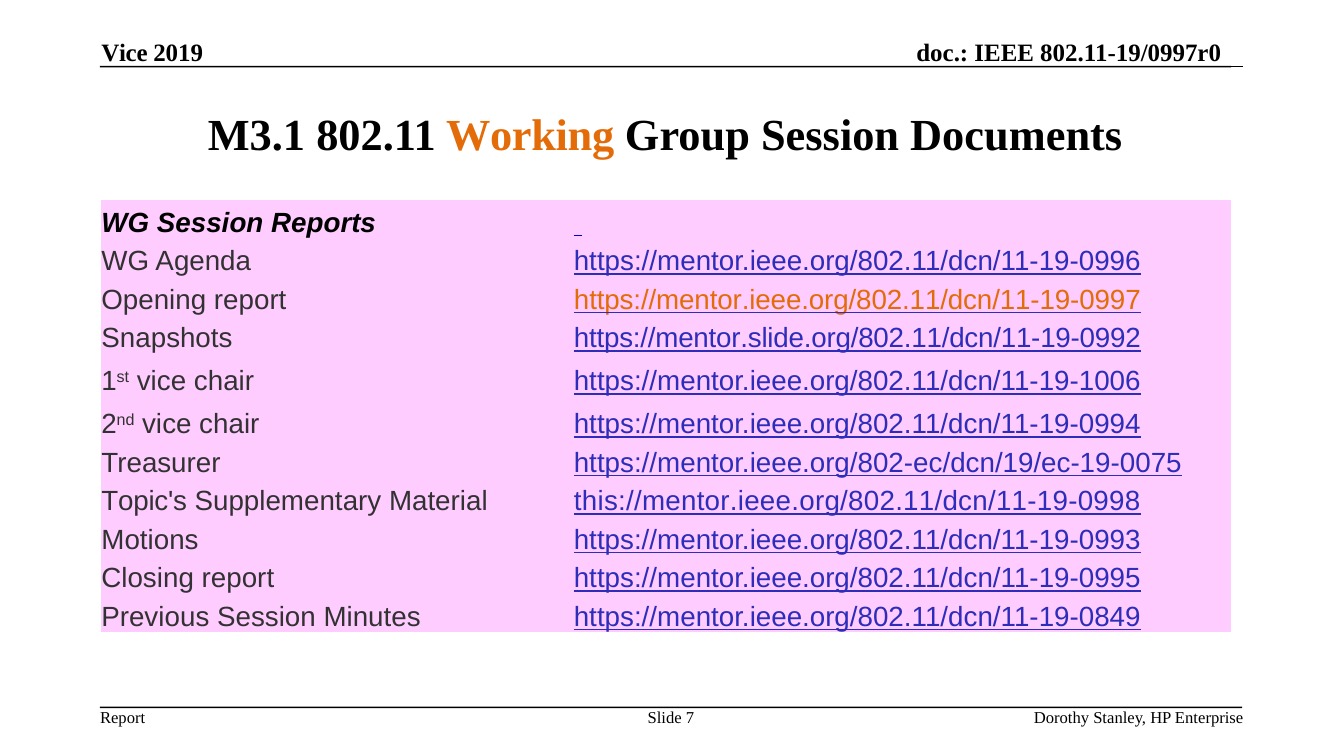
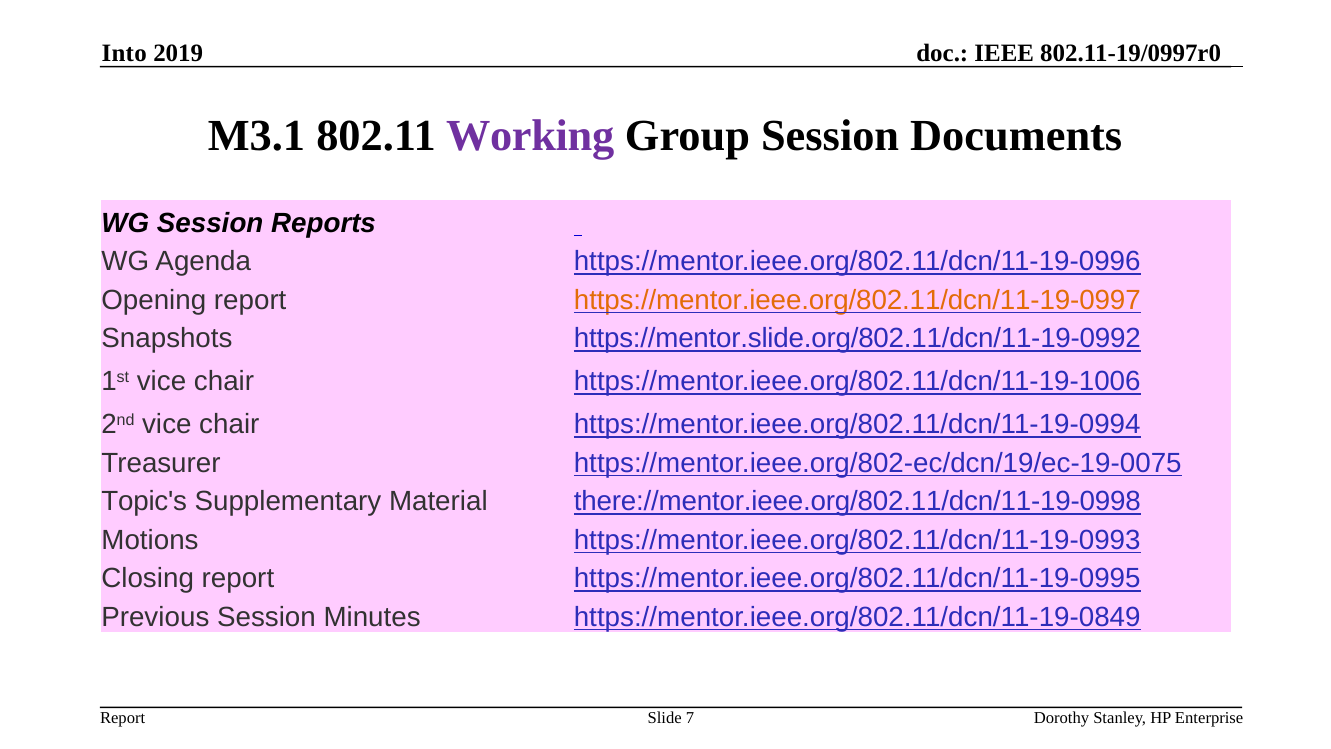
Vice at (124, 53): Vice -> Into
Working colour: orange -> purple
this://mentor.ieee.org/802.11/dcn/11-19-0998: this://mentor.ieee.org/802.11/dcn/11-19-0998 -> there://mentor.ieee.org/802.11/dcn/11-19-0998
